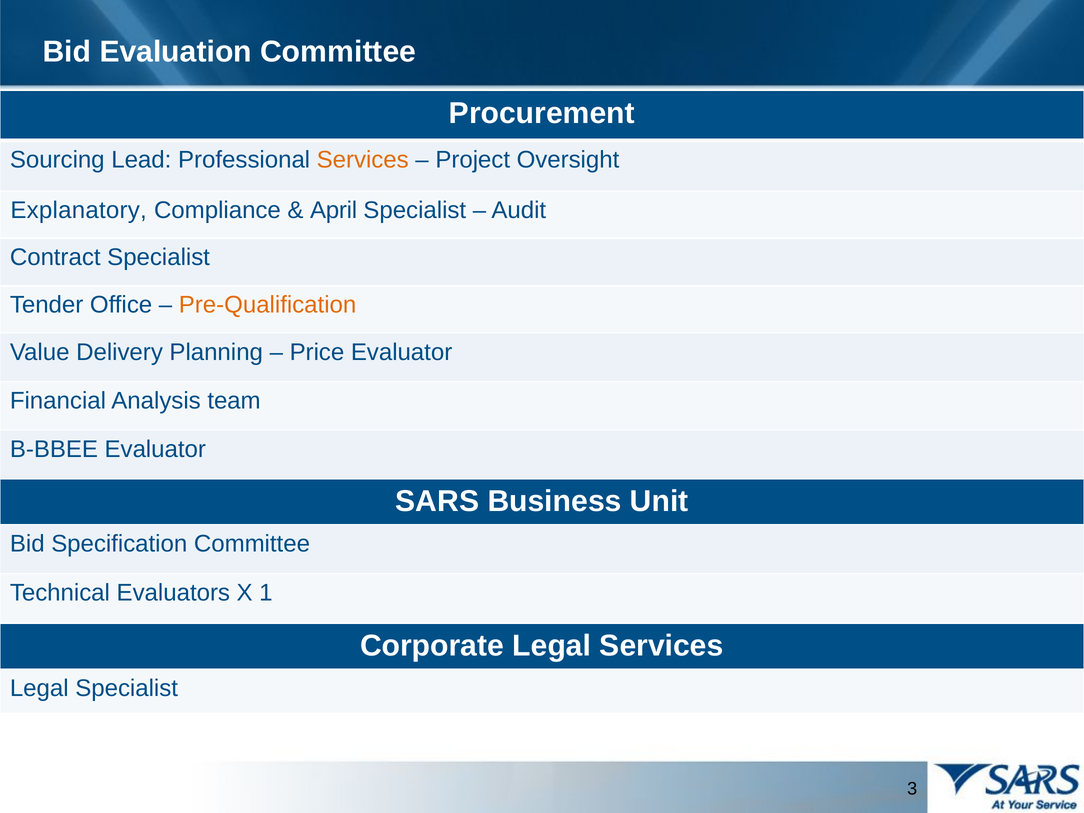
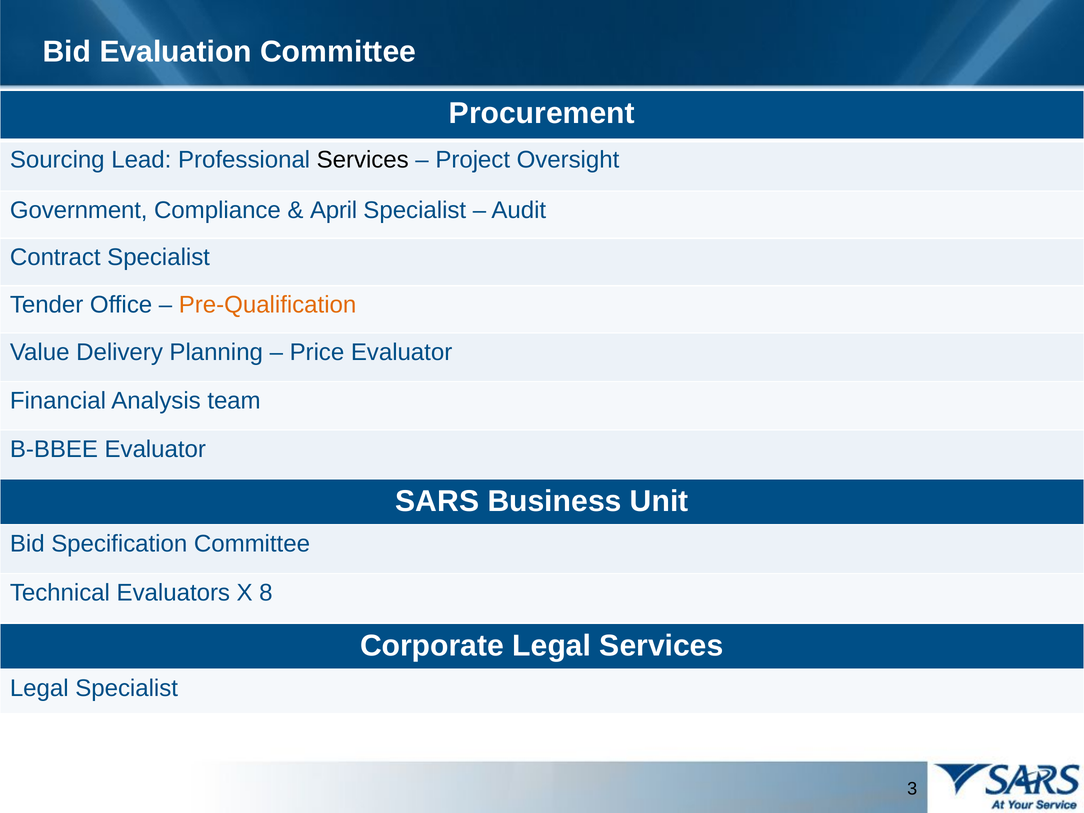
Services at (363, 160) colour: orange -> black
Explanatory: Explanatory -> Government
1: 1 -> 8
